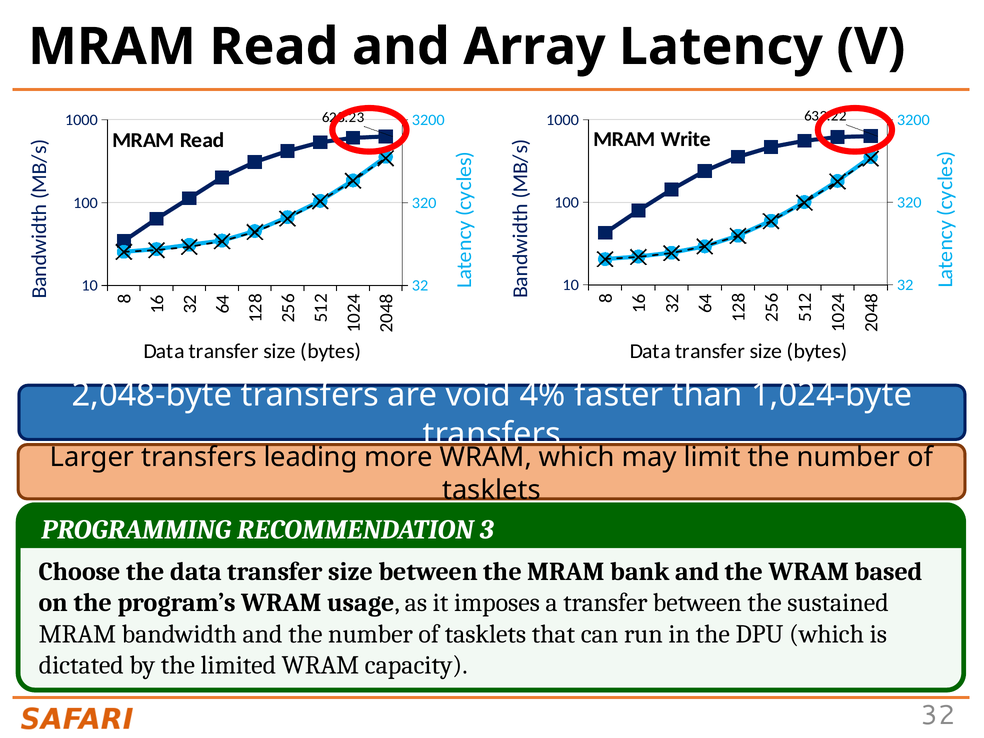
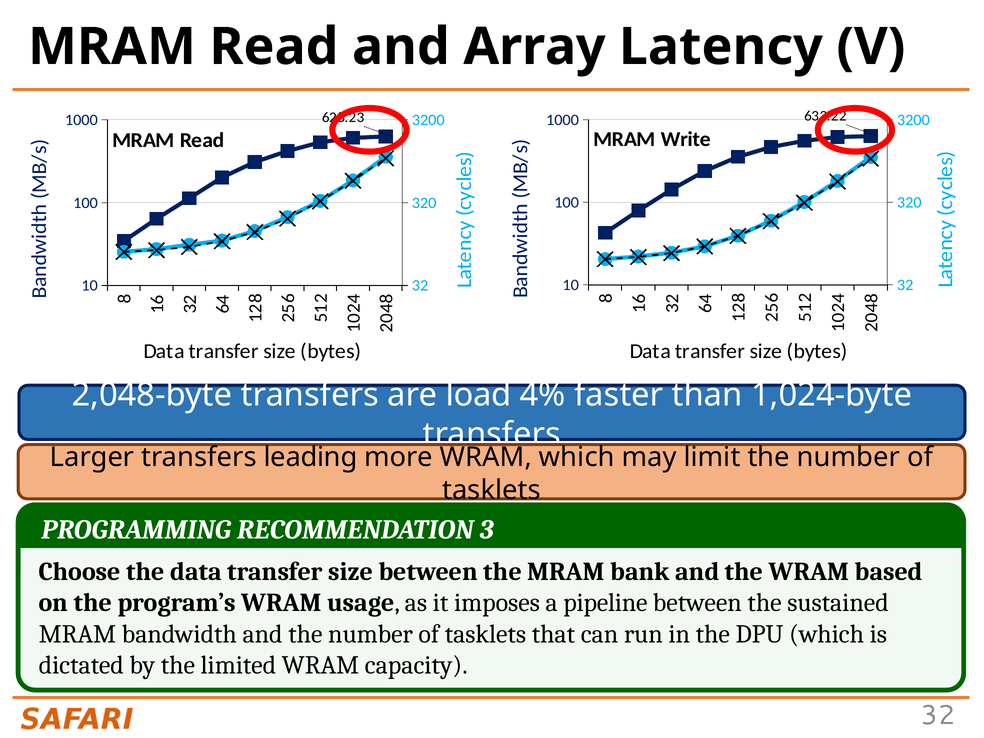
void: void -> load
a transfer: transfer -> pipeline
